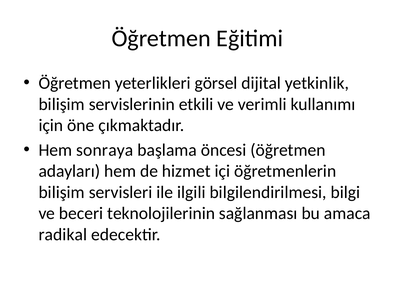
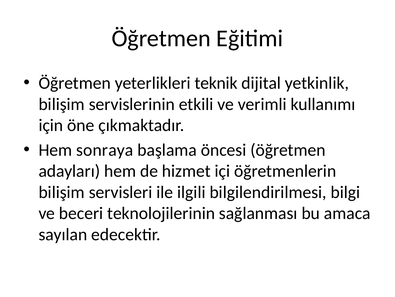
görsel: görsel -> teknik
radikal: radikal -> sayılan
